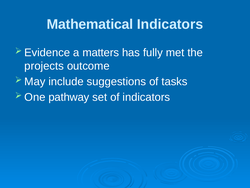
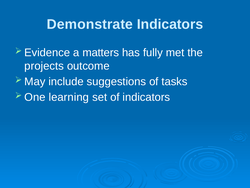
Mathematical: Mathematical -> Demonstrate
pathway: pathway -> learning
